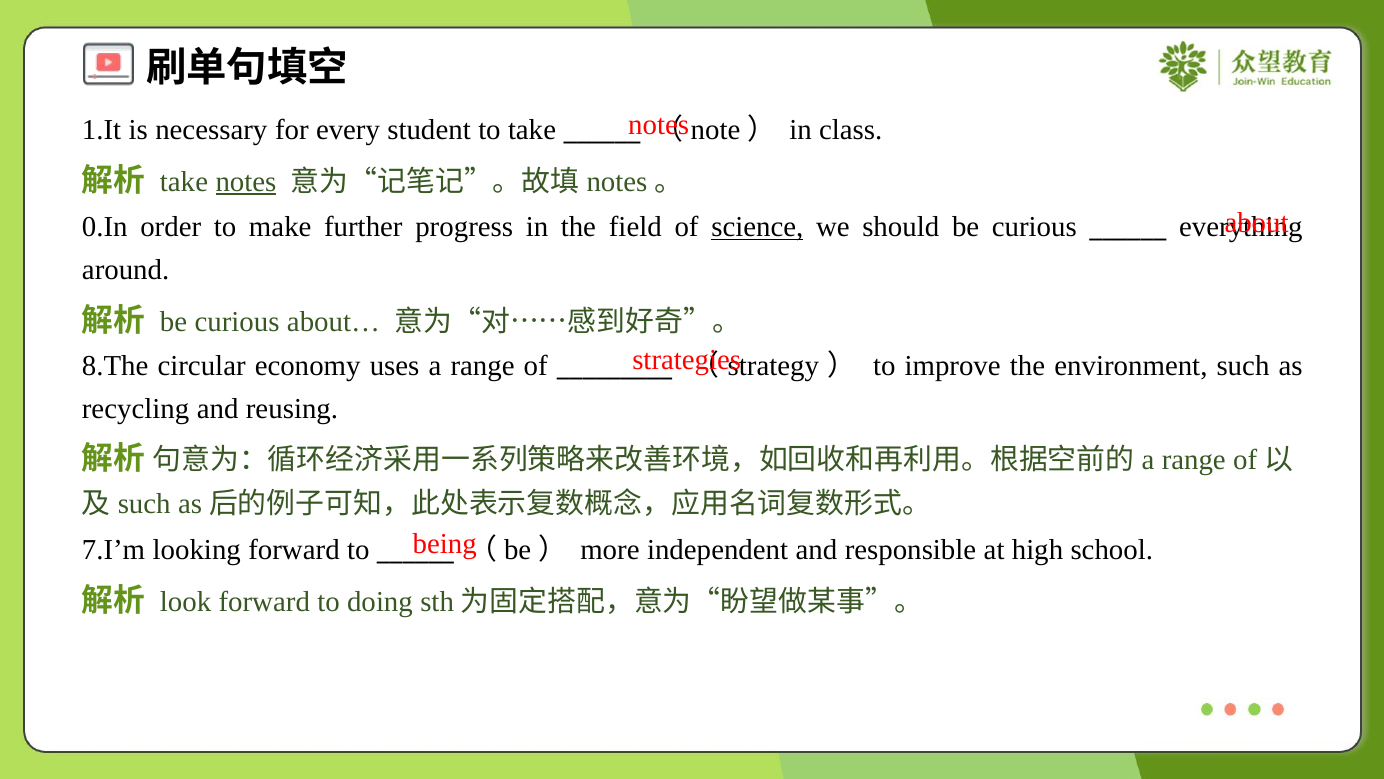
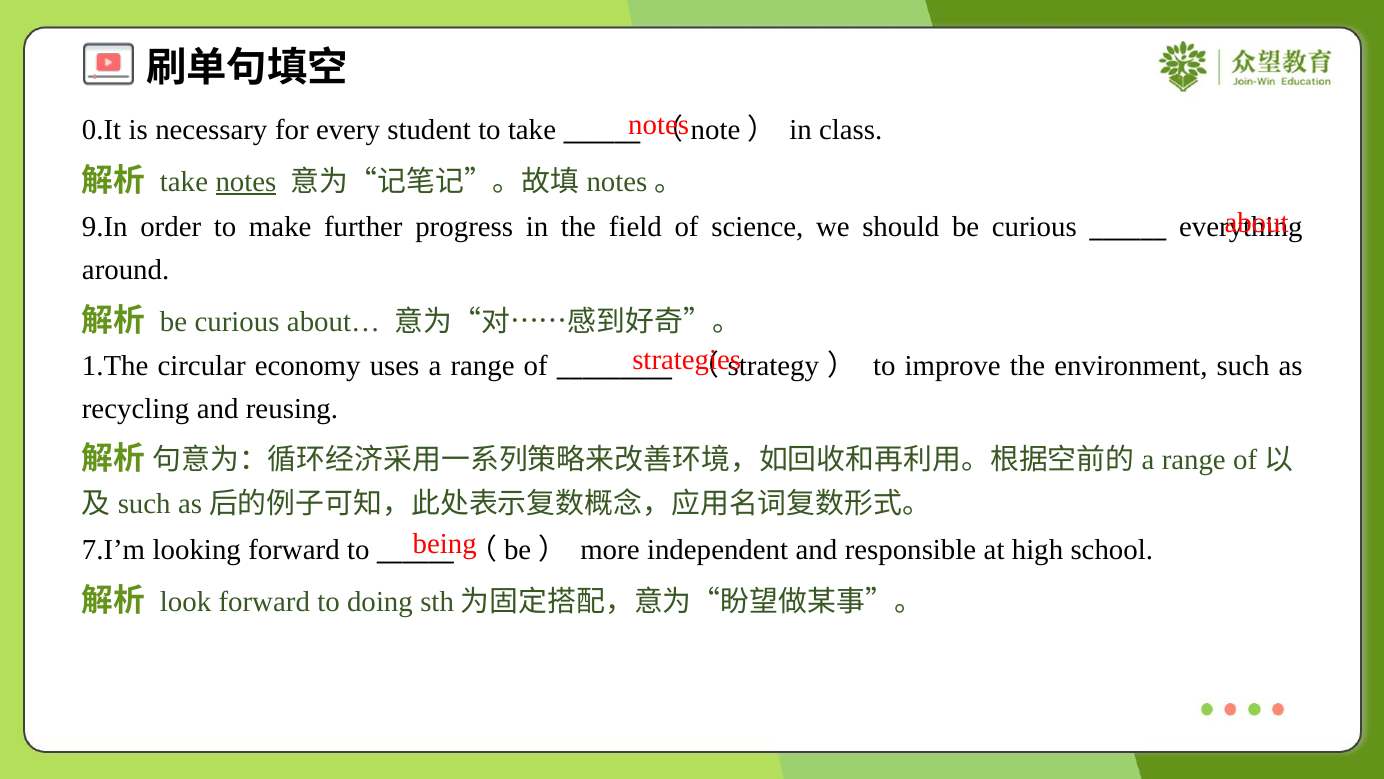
1.It: 1.It -> 0.It
0.In: 0.In -> 9.In
science underline: present -> none
8.The: 8.The -> 1.The
